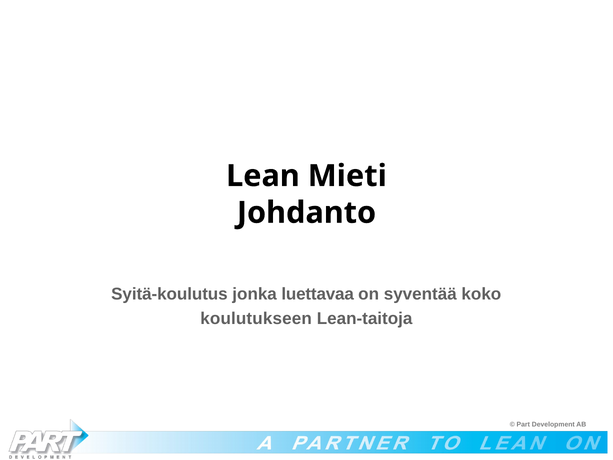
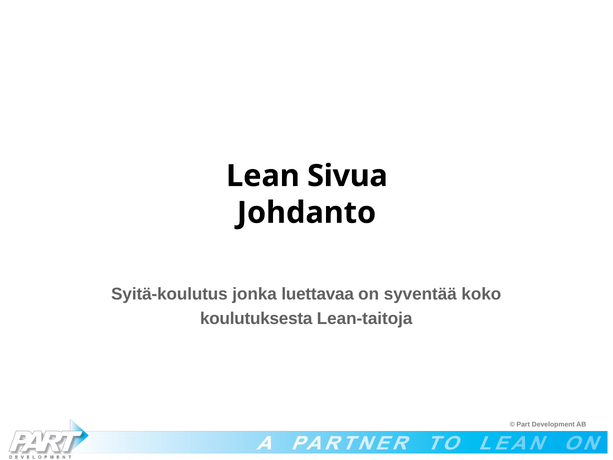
Mieti: Mieti -> Sivua
koulutukseen: koulutukseen -> koulutuksesta
